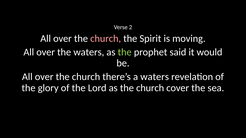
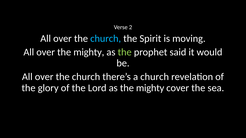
church at (106, 39) colour: pink -> light blue
over the waters: waters -> mighty
a waters: waters -> church
as the church: church -> mighty
